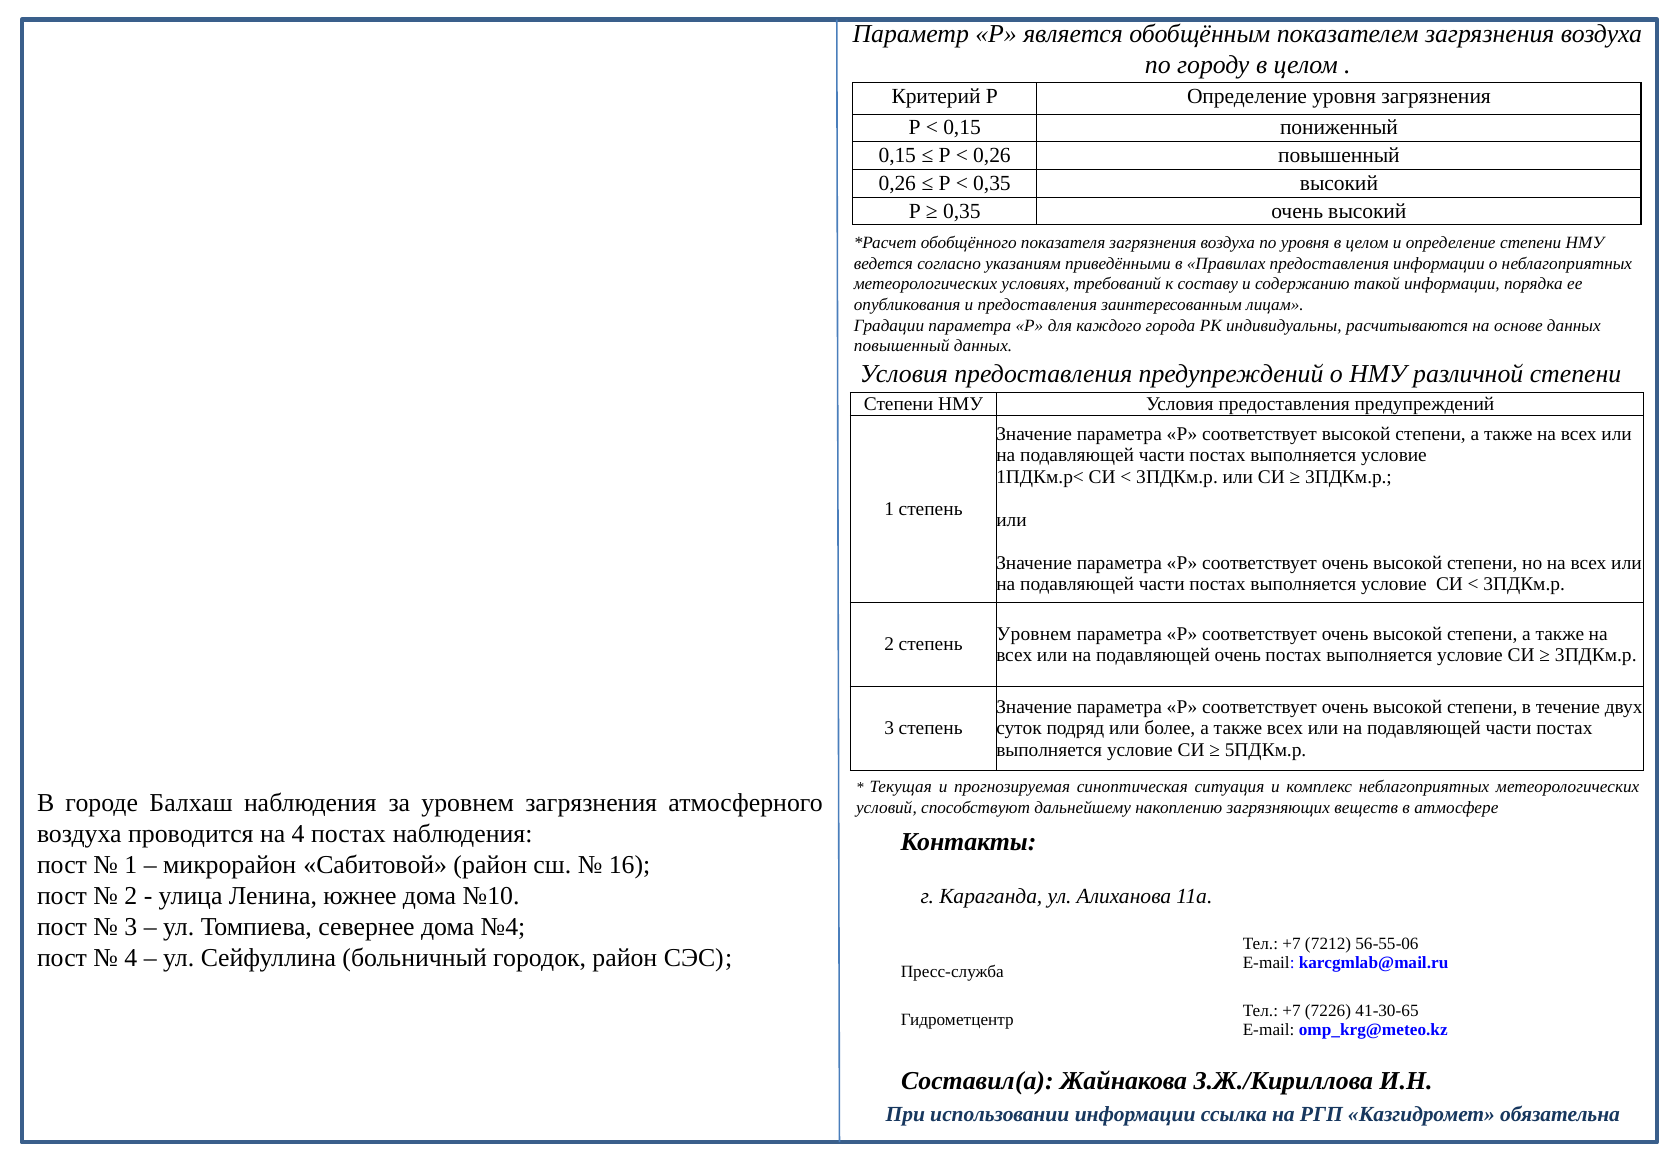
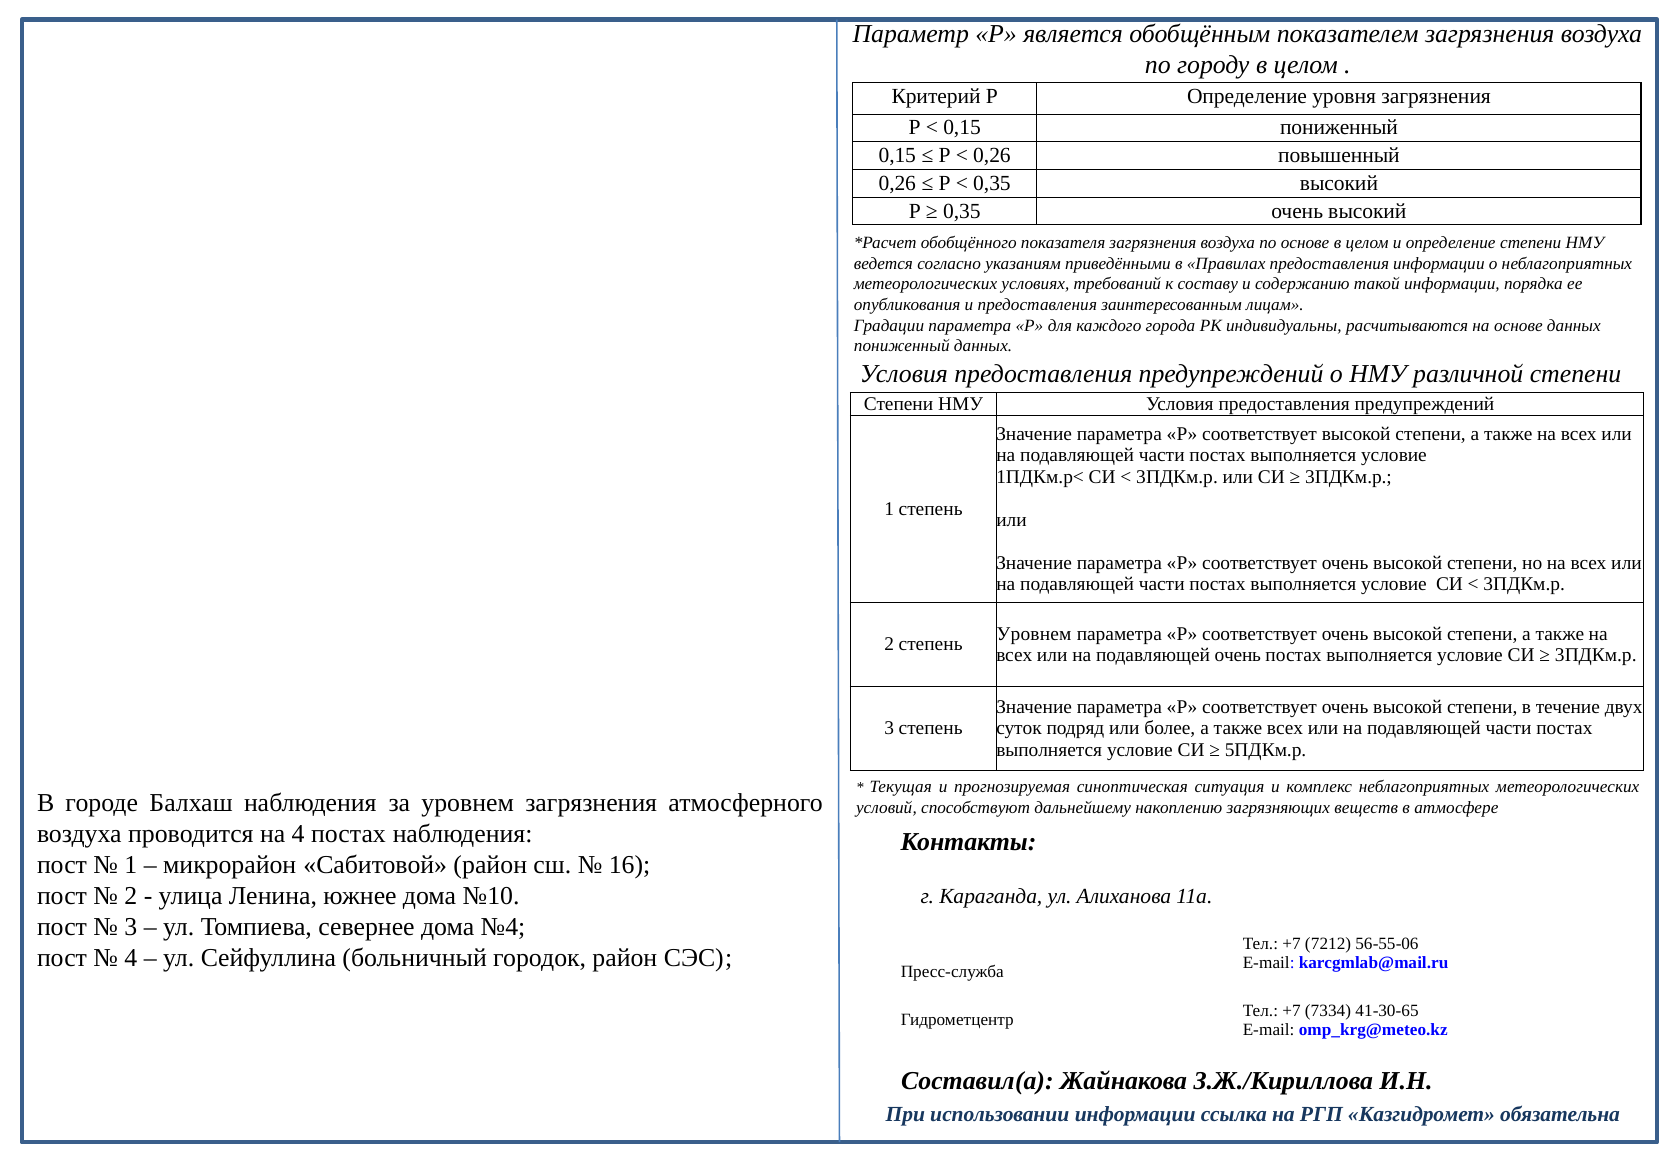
по уровня: уровня -> основе
повышенный at (902, 346): повышенный -> пониженный
7226: 7226 -> 7334
